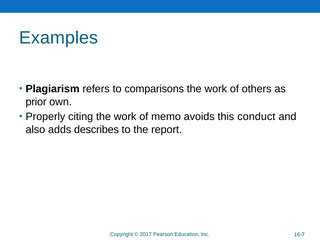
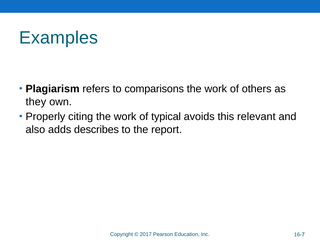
prior: prior -> they
memo: memo -> typical
conduct: conduct -> relevant
